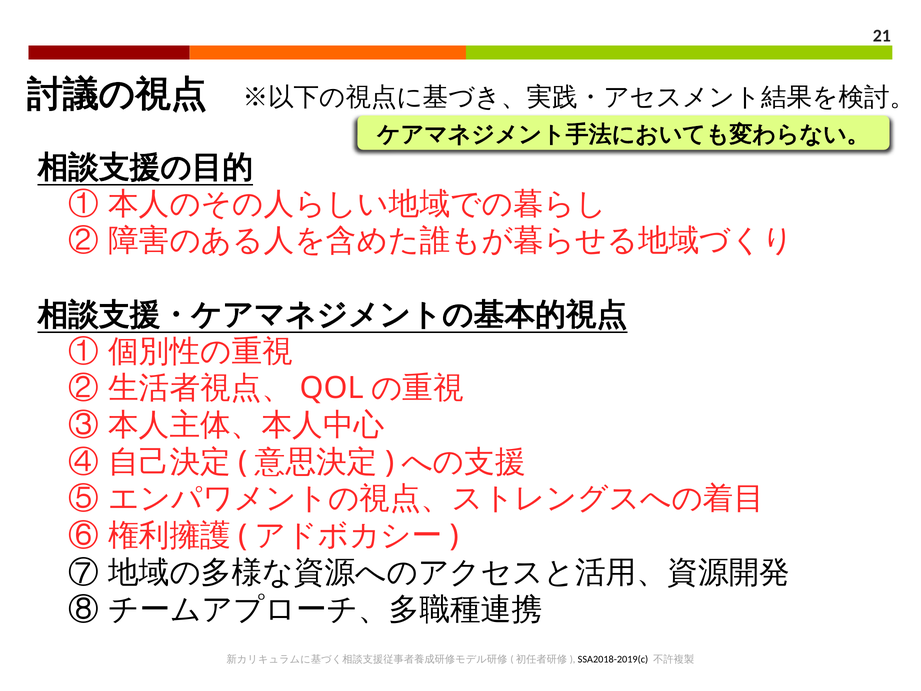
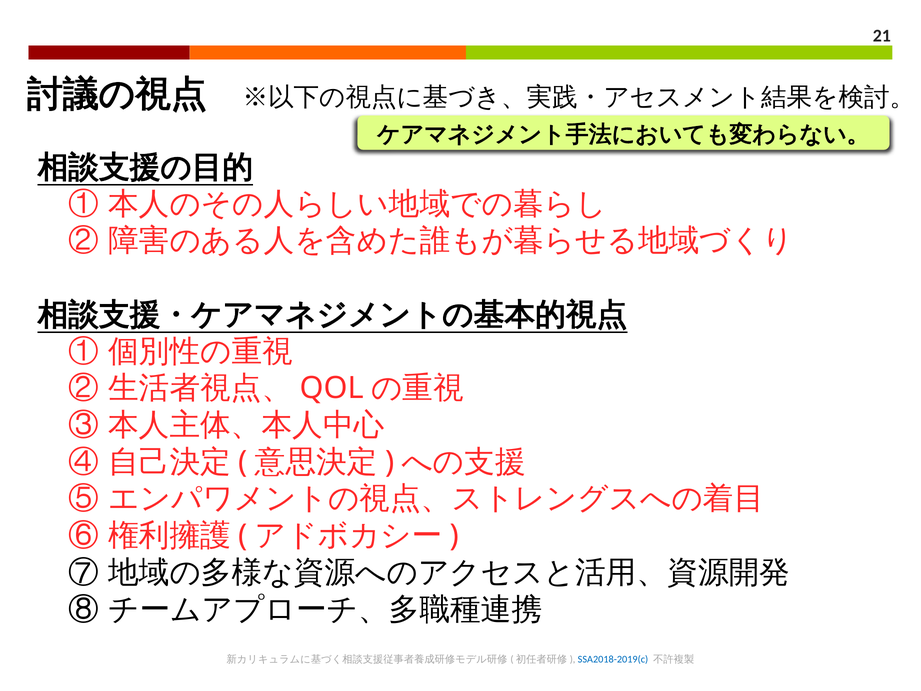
SSA2018-2019(c colour: black -> blue
